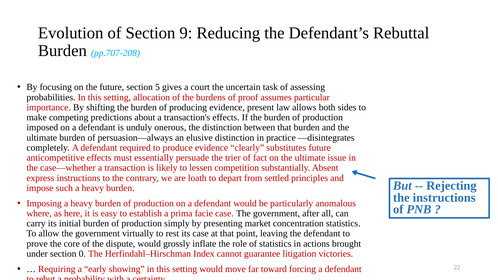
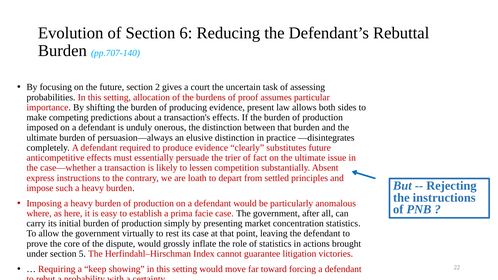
9: 9 -> 6
pp.707-208: pp.707-208 -> pp.707-140
5: 5 -> 2
0: 0 -> 5
early: early -> keep
